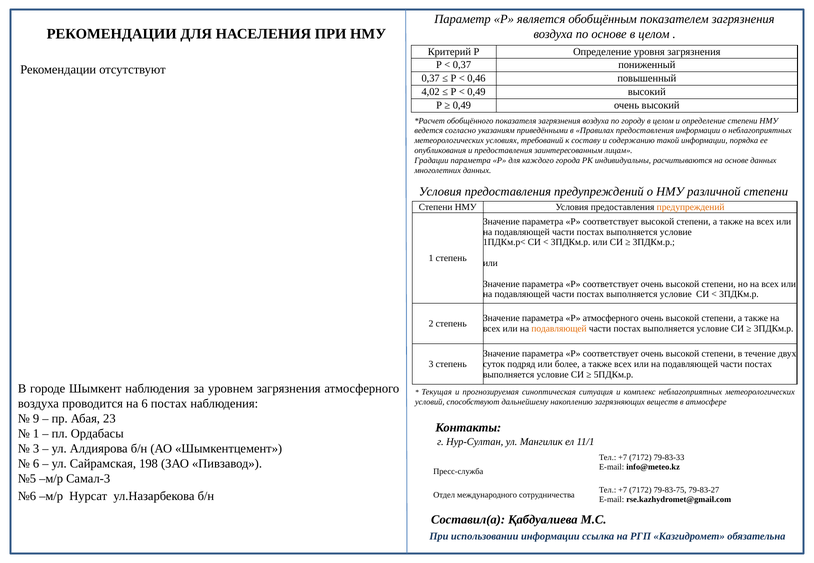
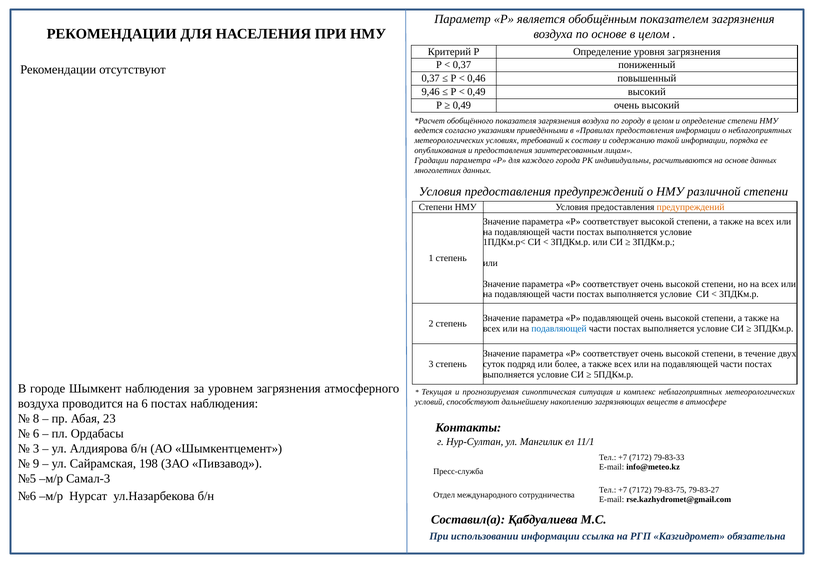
4,02: 4,02 -> 9,46
Р атмосферного: атмосферного -> подавляющей
подавляющей at (559, 329) colour: orange -> blue
9: 9 -> 8
1 at (36, 434): 1 -> 6
6 at (36, 464): 6 -> 9
